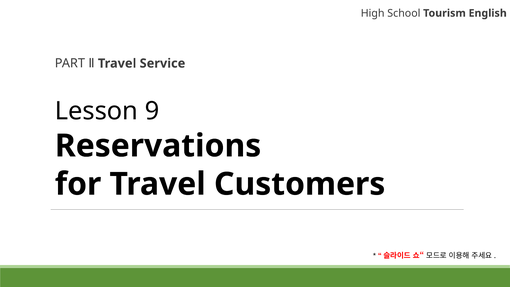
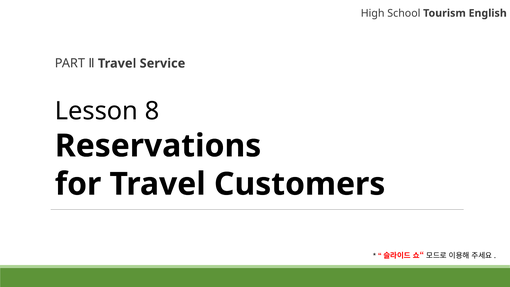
9: 9 -> 8
